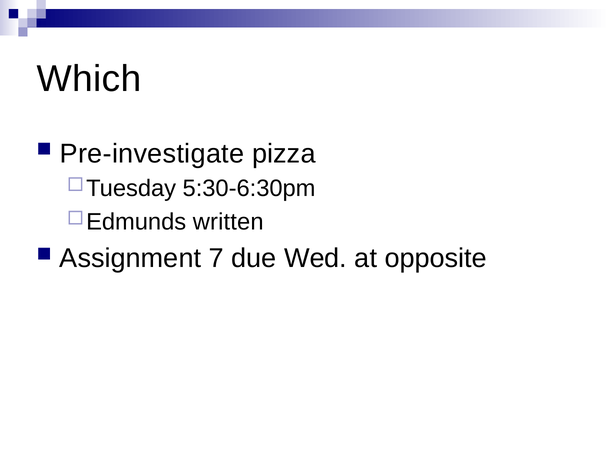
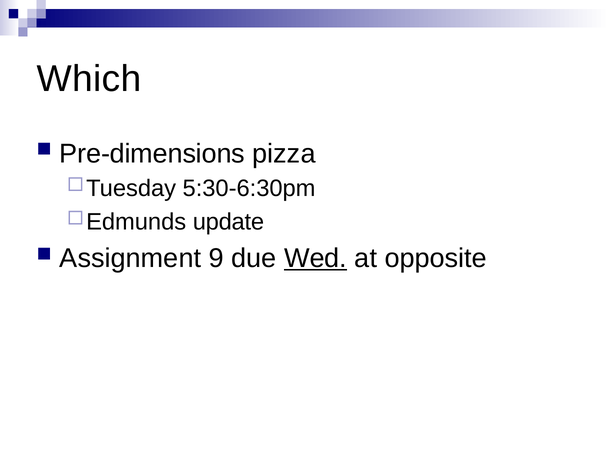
Pre-investigate: Pre-investigate -> Pre-dimensions
written: written -> update
7: 7 -> 9
Wed underline: none -> present
